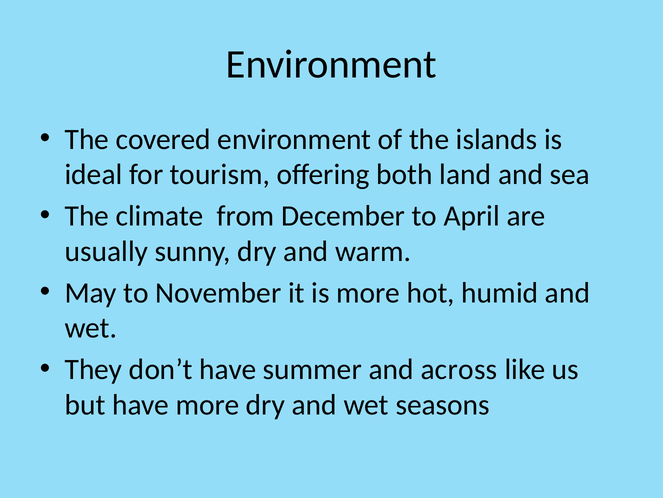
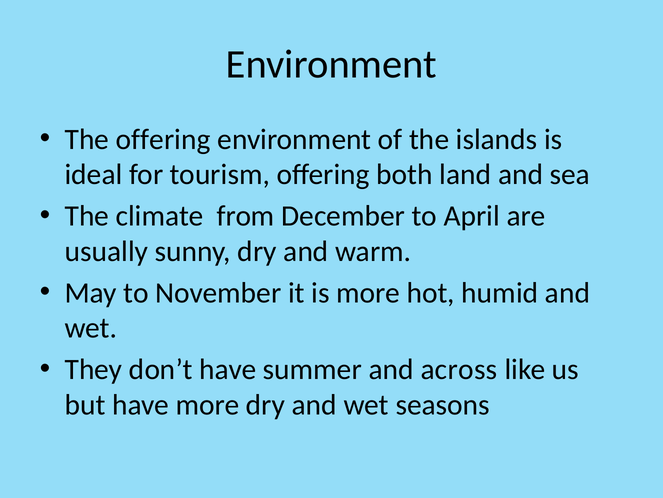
The covered: covered -> offering
